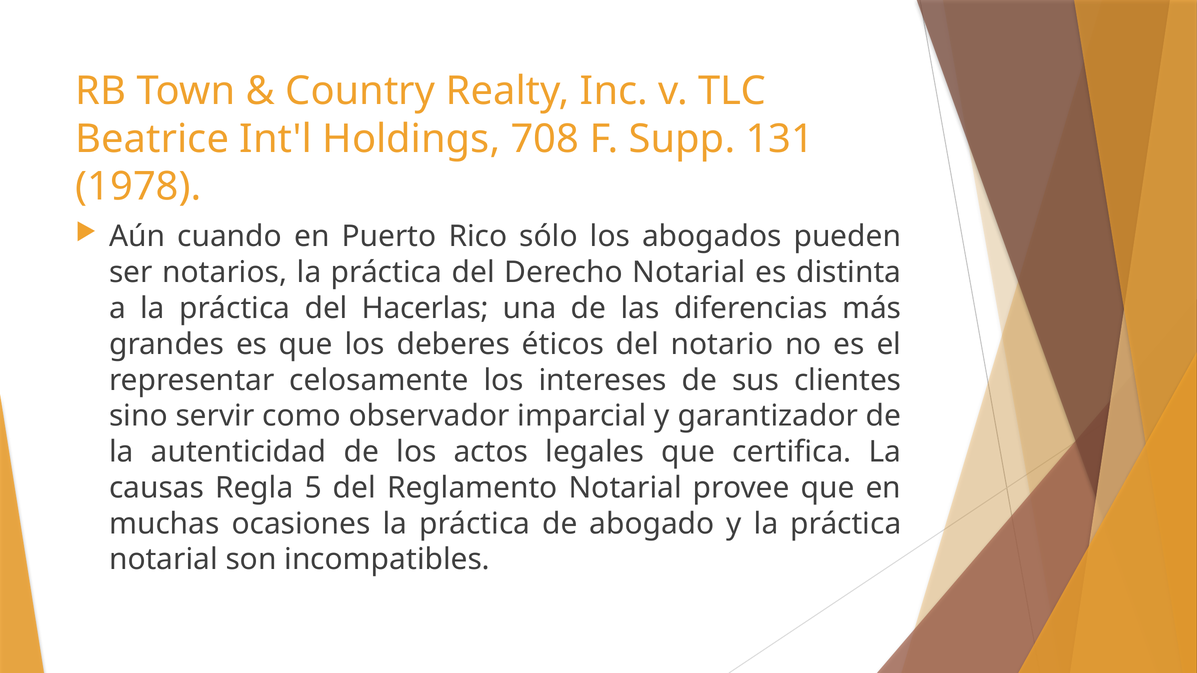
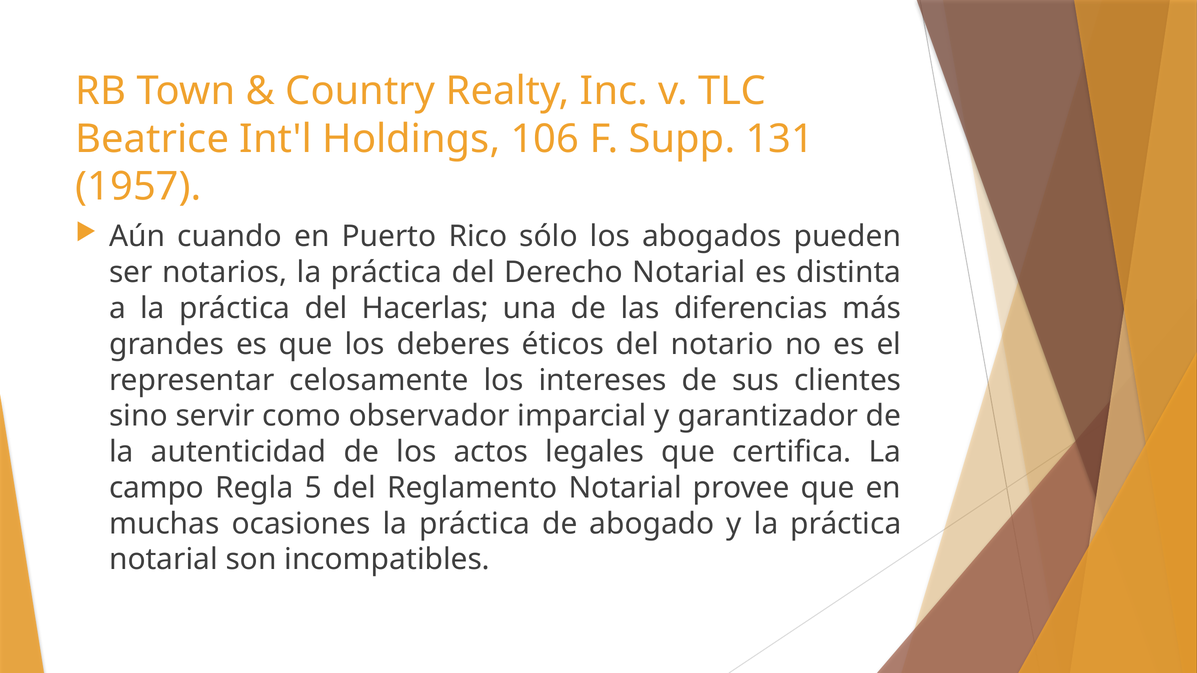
708: 708 -> 106
1978: 1978 -> 1957
causas: causas -> campo
